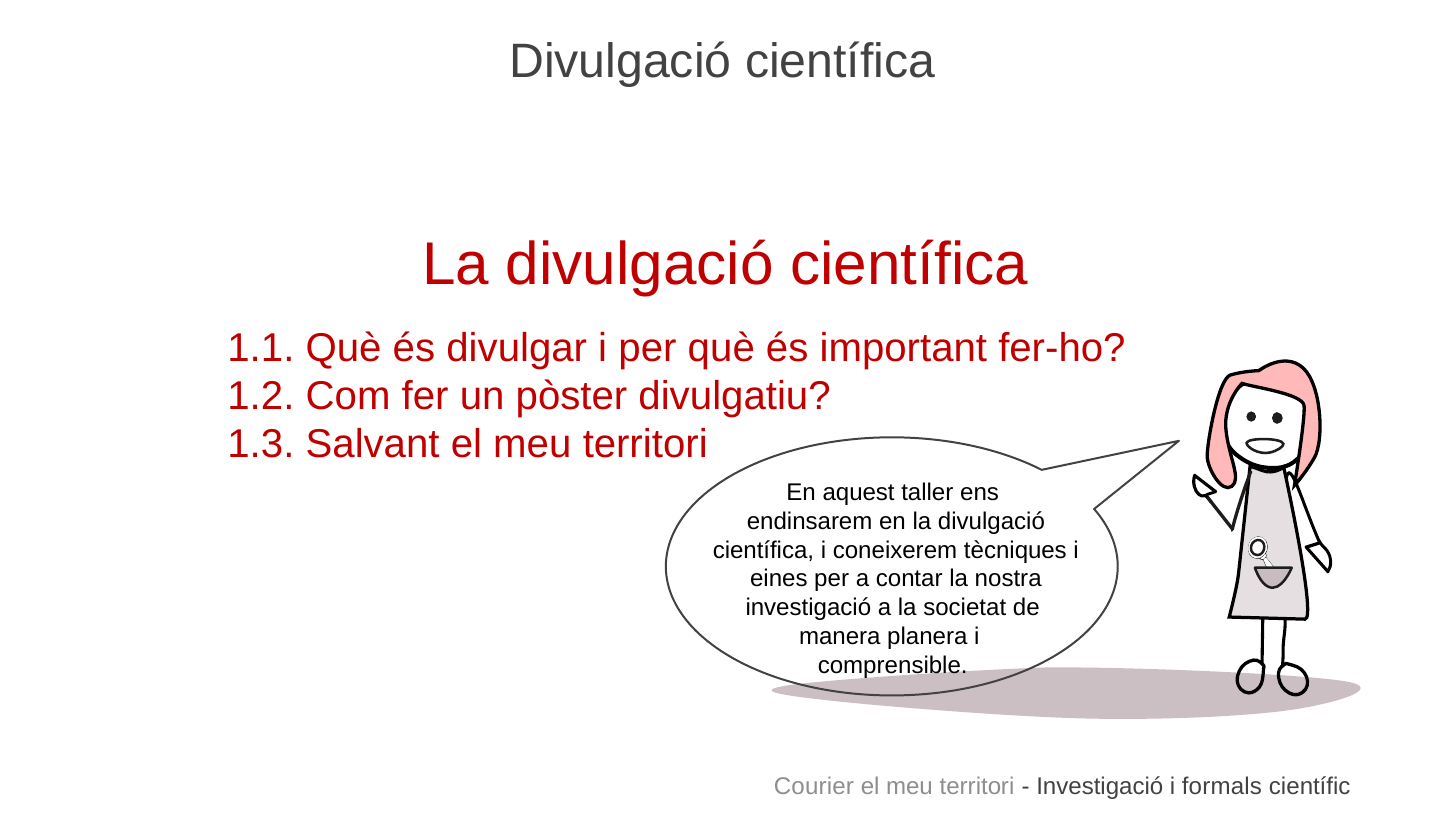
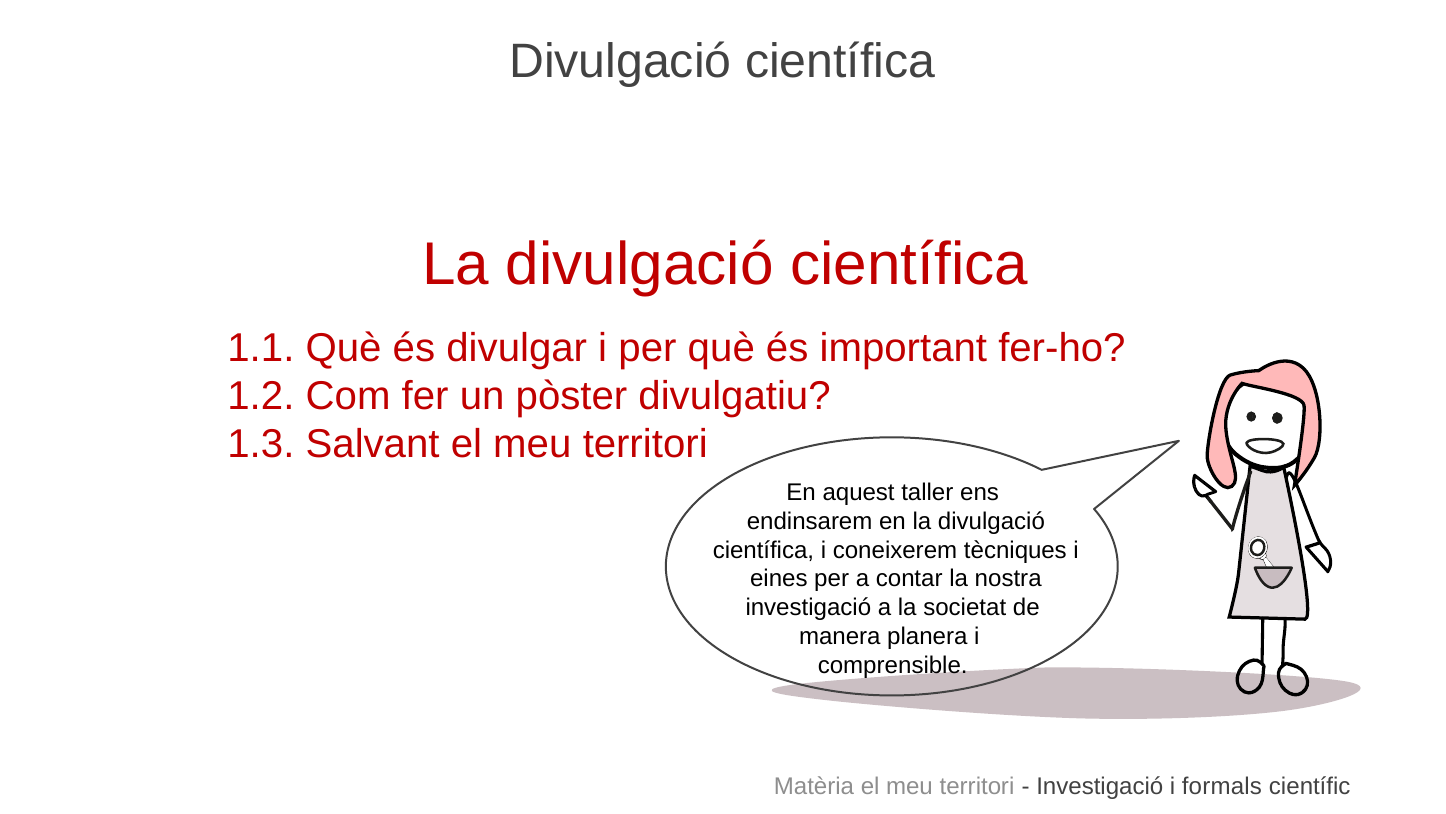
Courier: Courier -> Matèria
